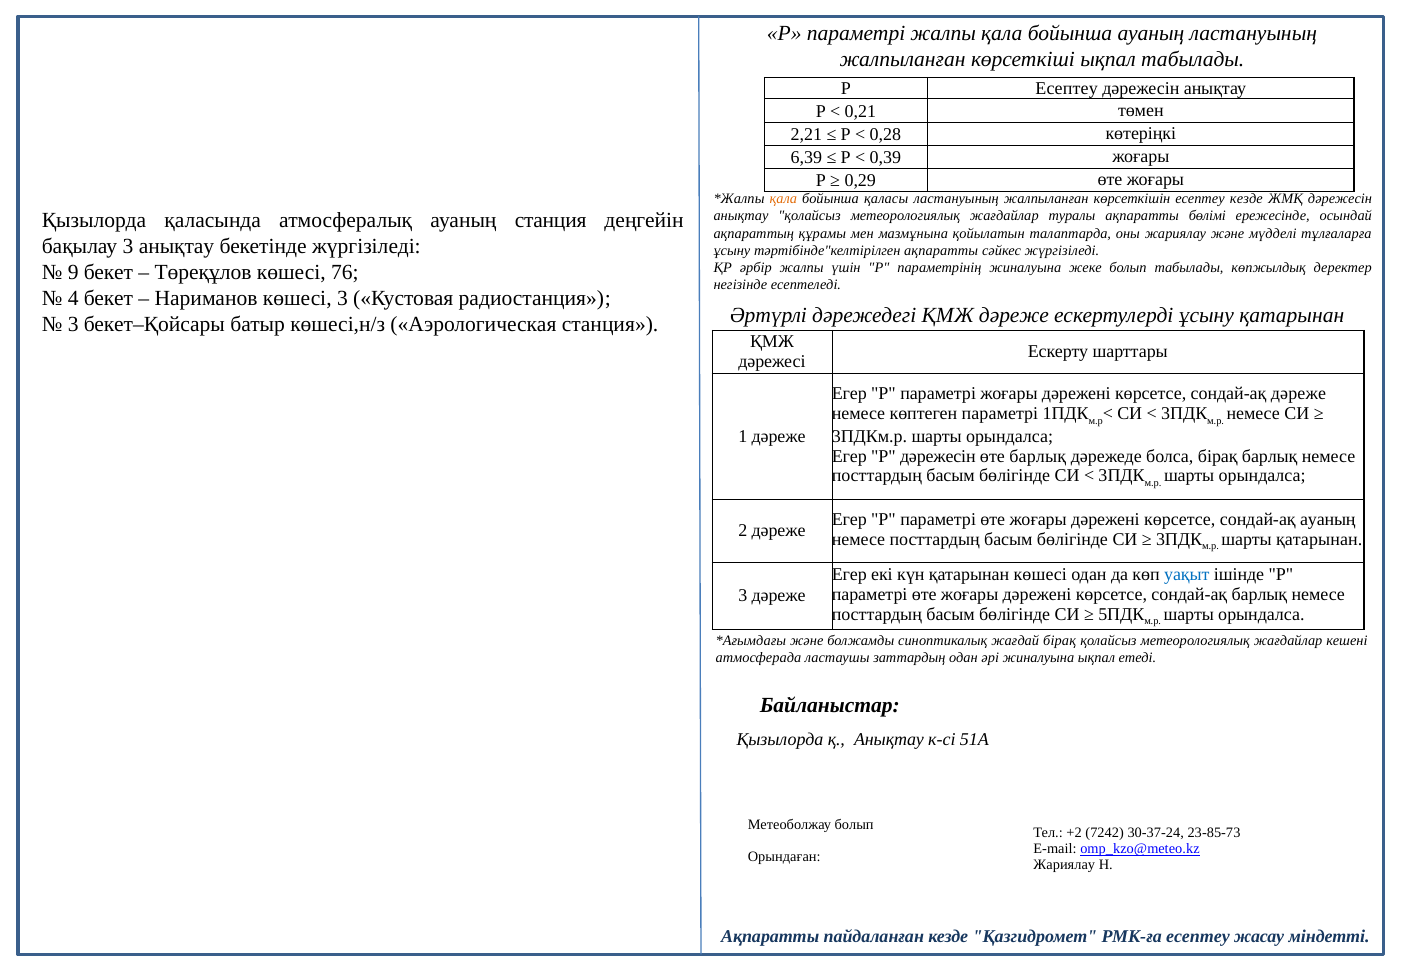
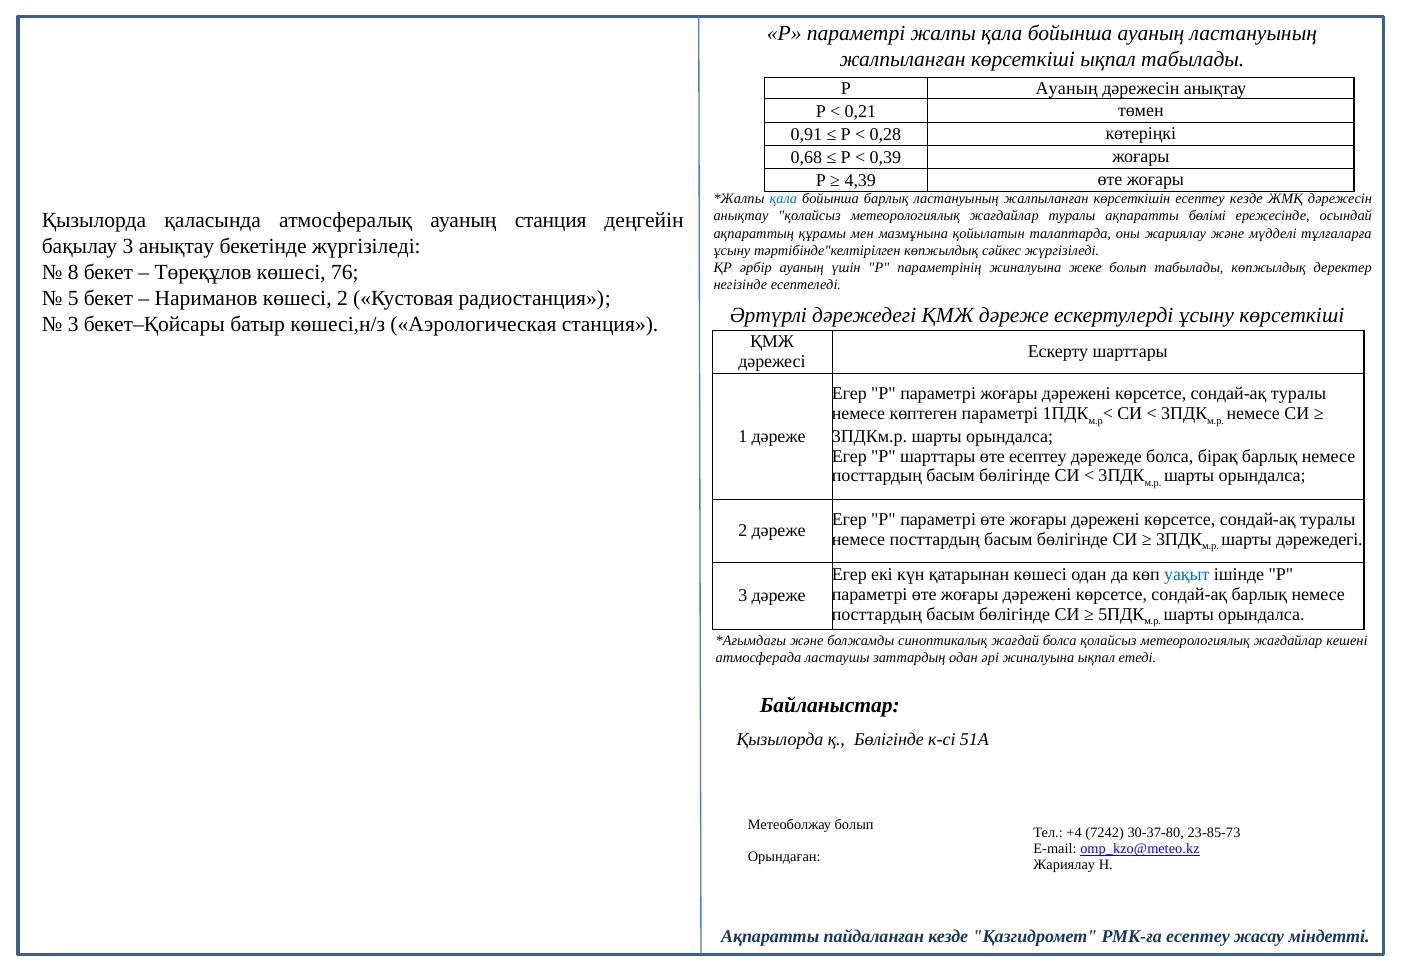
Р Есептеу: Есептеу -> Ауаның
2,21: 2,21 -> 0,91
6,39: 6,39 -> 0,68
0,29: 0,29 -> 4,39
қала at (783, 199) colour: orange -> blue
бойынша қаласы: қаласы -> барлық
тәртібінде"келтірілген ақпаратты: ақпаратты -> көпжылдық
әрбір жалпы: жалпы -> ауаның
9: 9 -> 8
4: 4 -> 5
көшесі 3: 3 -> 2
ұсыну қатарынан: қатарынан -> көрсеткіші
дәреже at (1298, 394): дәреже -> туралы
P дәрежесін: дәрежесін -> шарттары
өте барлық: барлық -> есептеу
ауаның at (1328, 519): ауаның -> туралы
шарты қатарынан: қатарынан -> дәрежедегі
жағдай бірақ: бірақ -> болса
қ Анықтау: Анықтау -> Бөлігінде
+2: +2 -> +4
30-37-24: 30-37-24 -> 30-37-80
